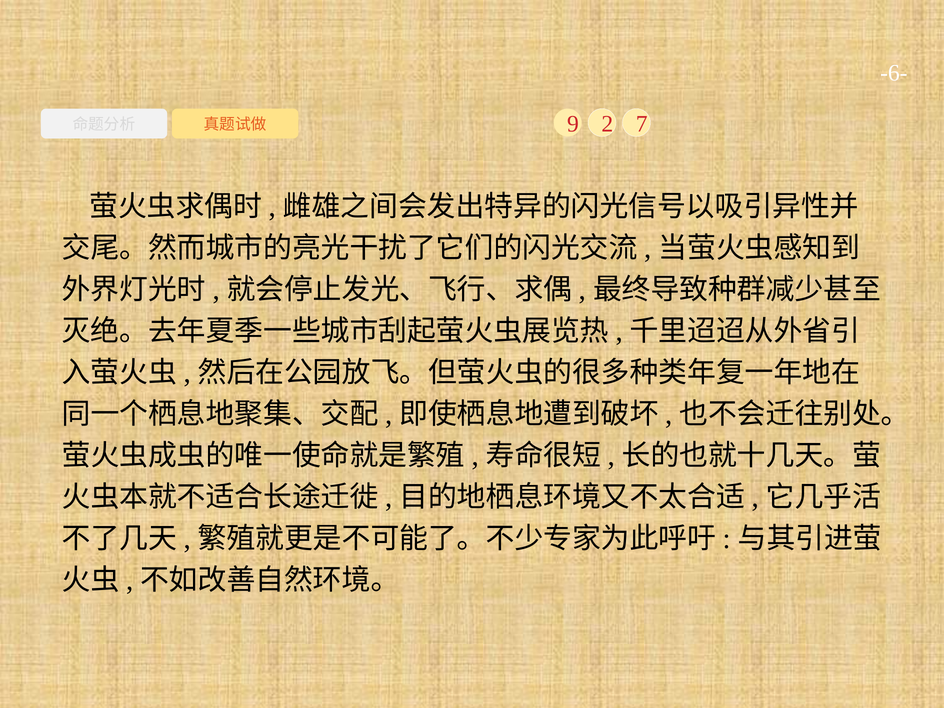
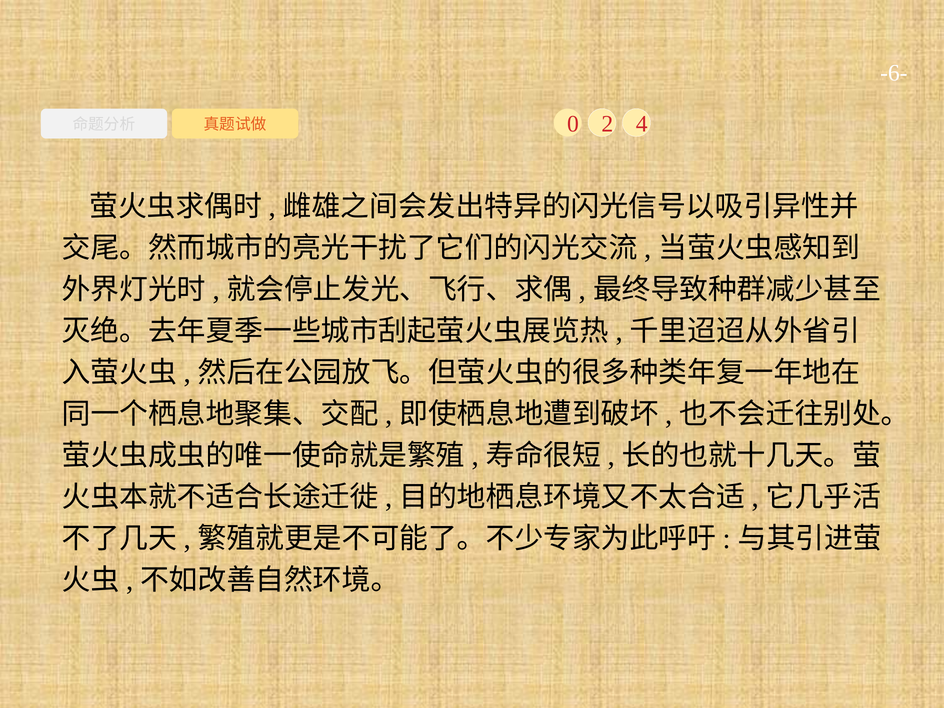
9: 9 -> 0
7: 7 -> 4
